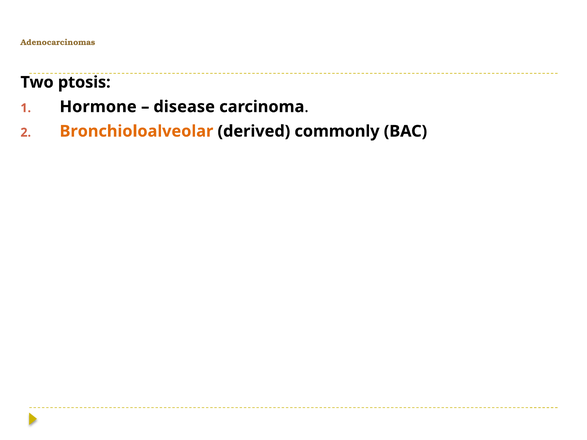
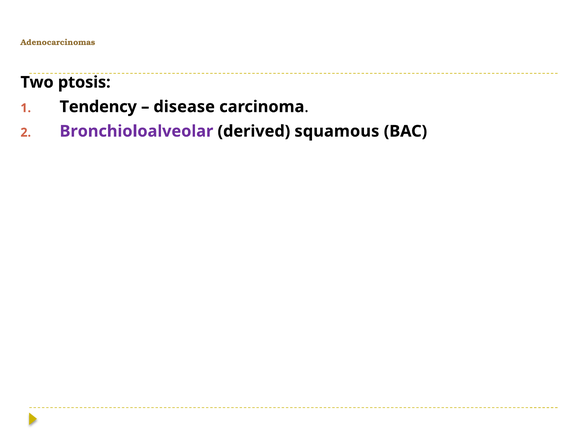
Hormone: Hormone -> Tendency
Bronchioloalveolar colour: orange -> purple
commonly: commonly -> squamous
